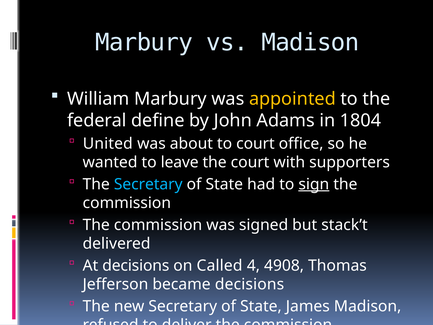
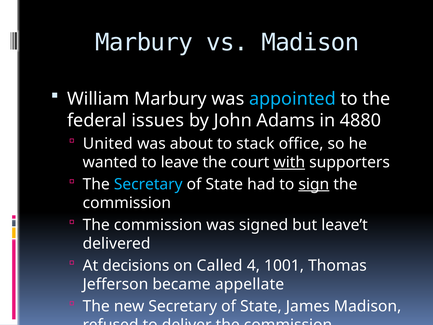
appointed colour: yellow -> light blue
define: define -> issues
1804: 1804 -> 4880
to court: court -> stack
with underline: none -> present
stack’t: stack’t -> leave’t
4908: 4908 -> 1001
became decisions: decisions -> appellate
